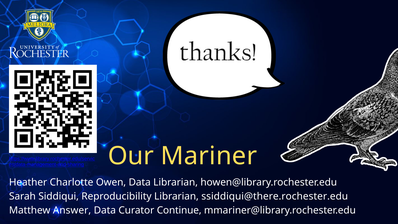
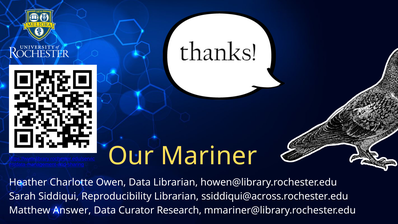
ssiddiqui@there.rochester.edu: ssiddiqui@there.rochester.edu -> ssiddiqui@across.rochester.edu
Continue: Continue -> Research
